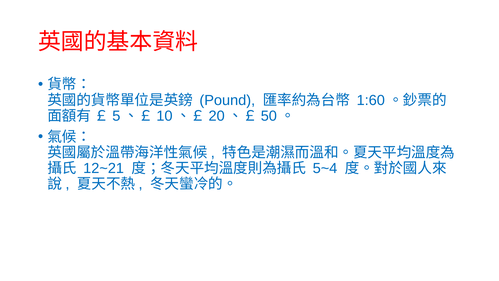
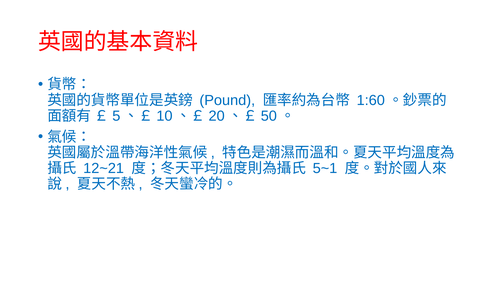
5~4: 5~4 -> 5~1
